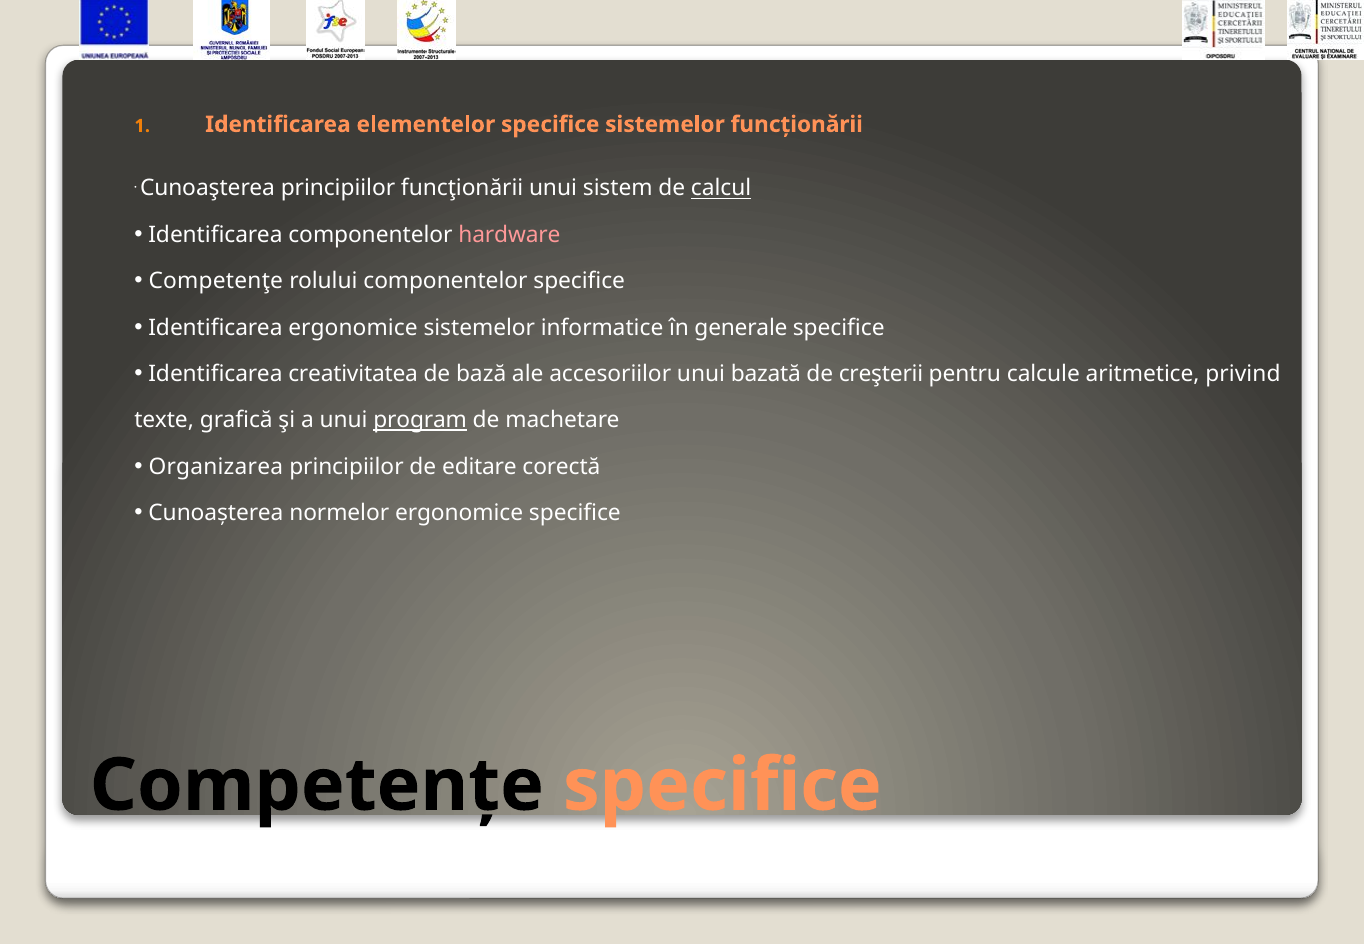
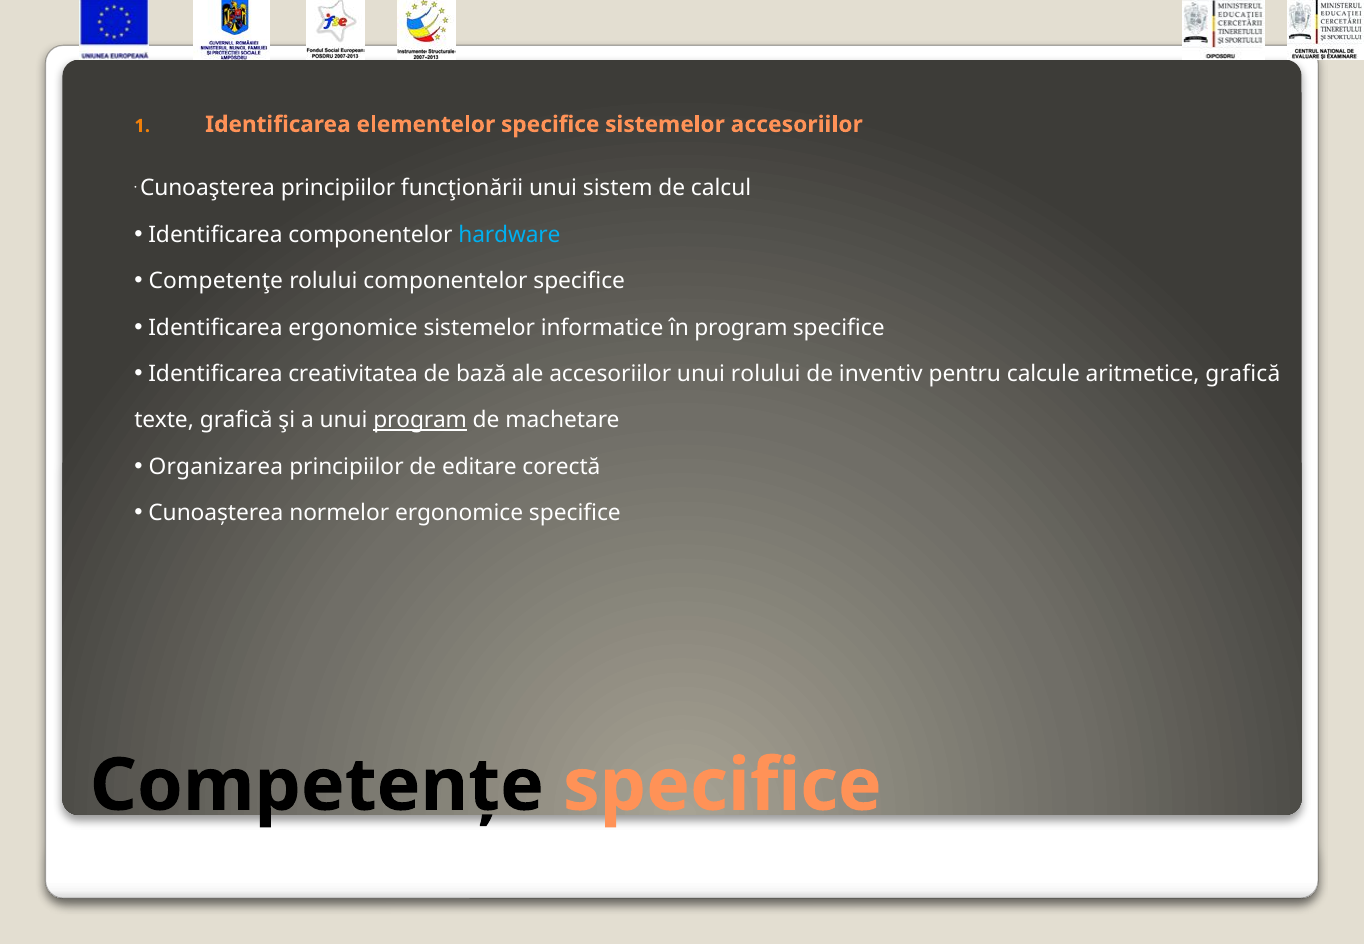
sistemelor funcţionării: funcţionării -> accesoriilor
calcul underline: present -> none
hardware colour: pink -> light blue
în generale: generale -> program
unui bazată: bazată -> rolului
creşterii: creşterii -> inventiv
aritmetice privind: privind -> grafică
